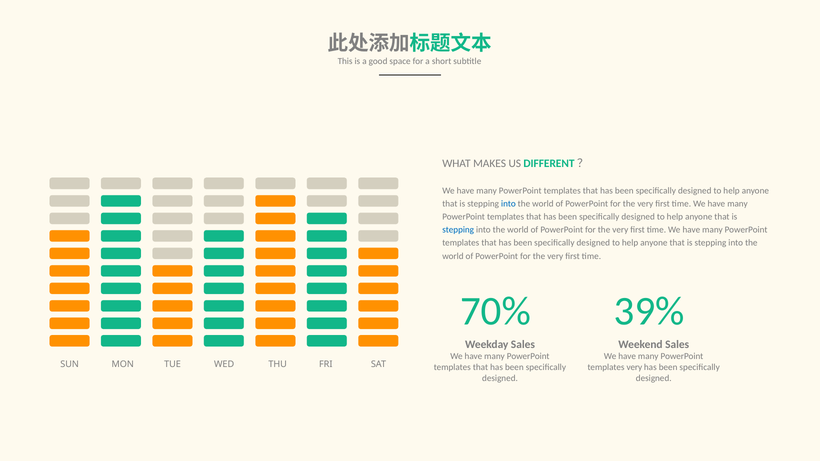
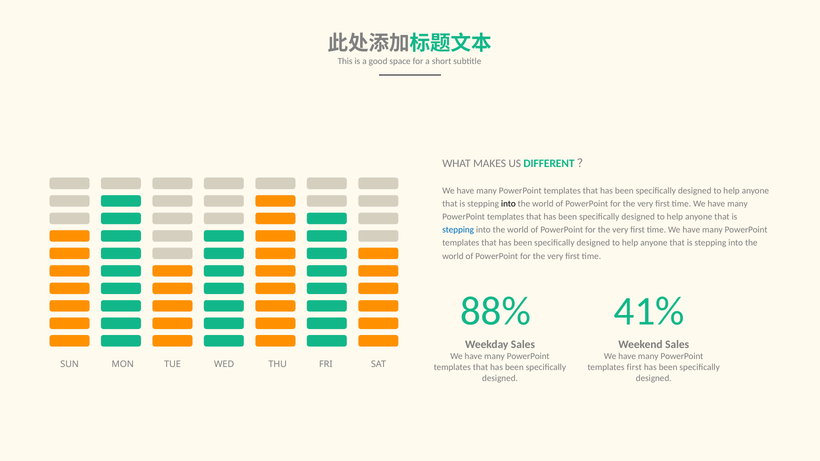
into at (508, 204) colour: blue -> black
70%: 70% -> 88%
39%: 39% -> 41%
templates very: very -> first
